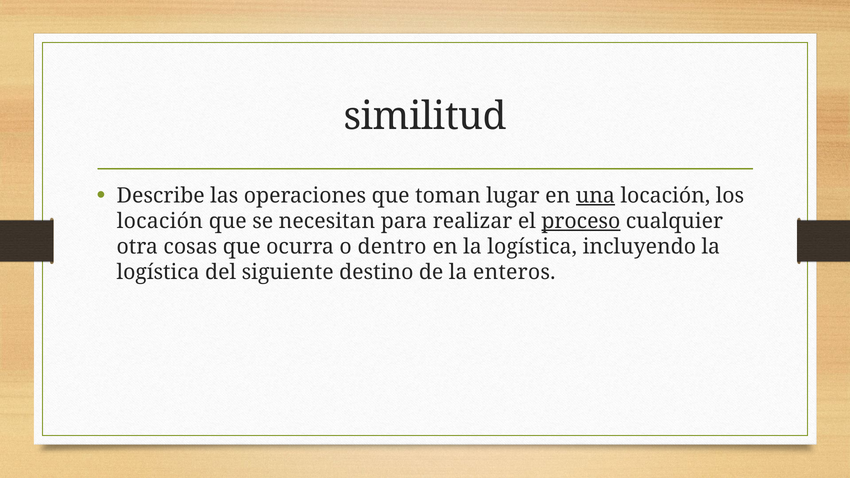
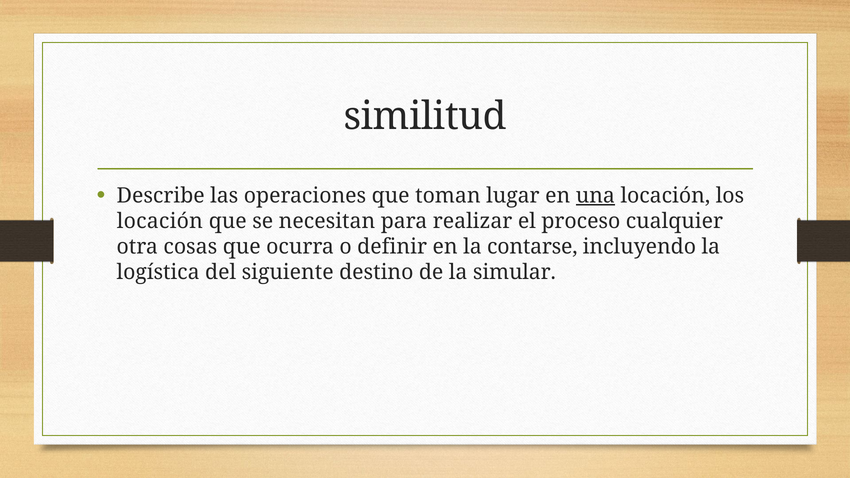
proceso underline: present -> none
dentro: dentro -> definir
en la logística: logística -> contarse
enteros: enteros -> simular
